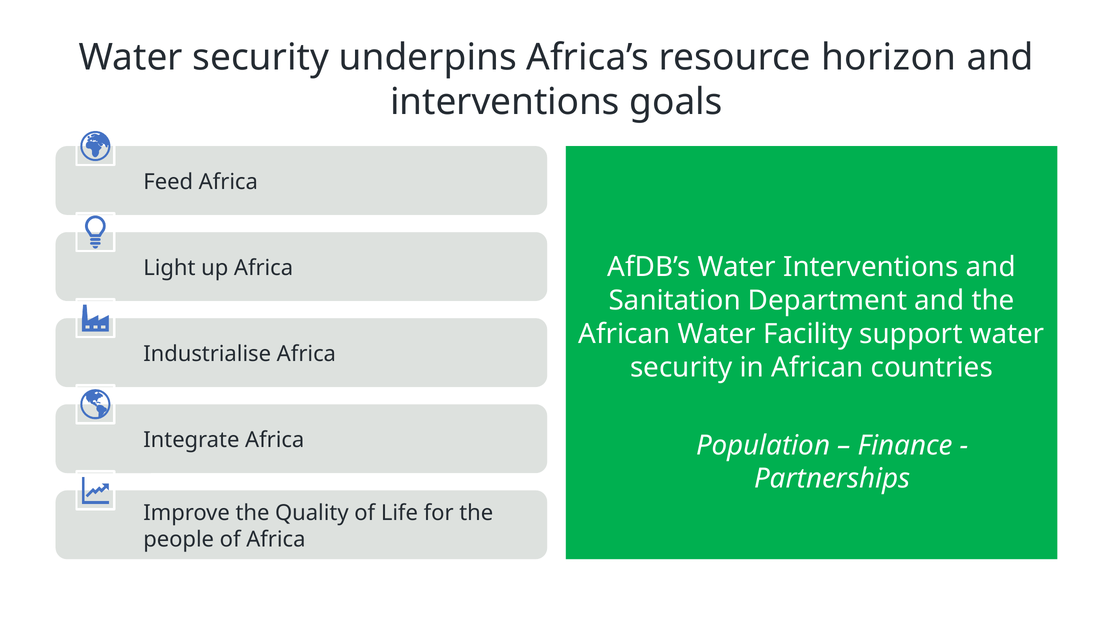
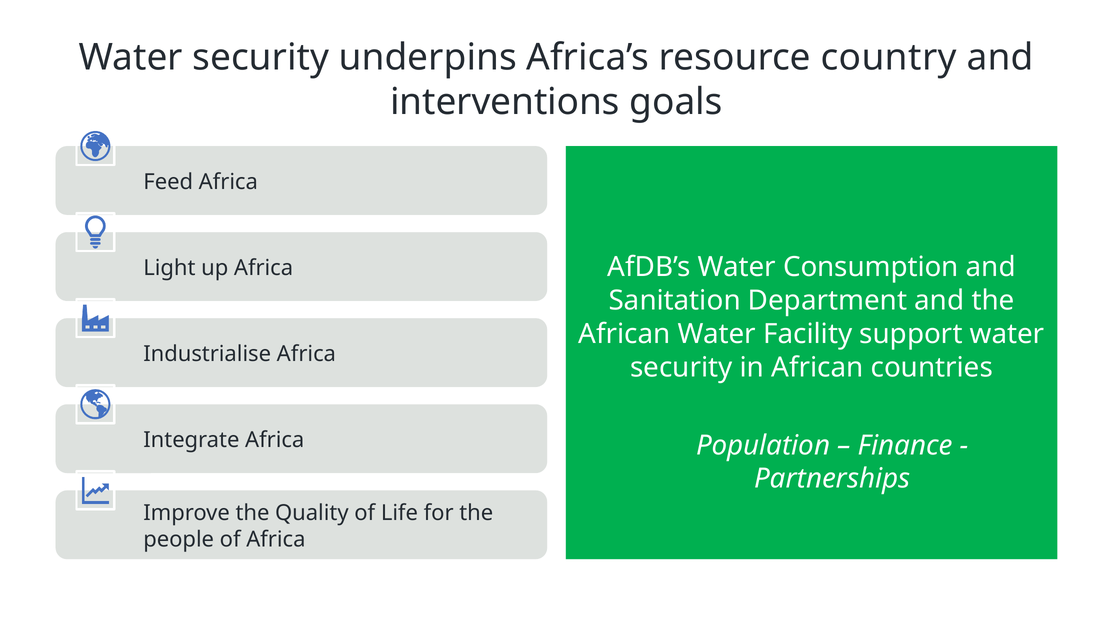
horizon: horizon -> country
Water Interventions: Interventions -> Consumption
